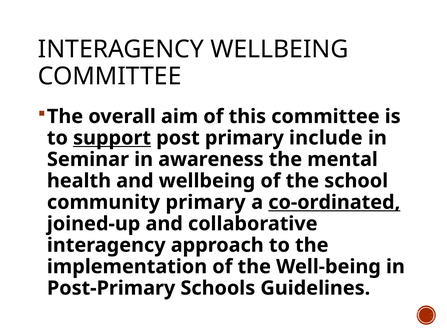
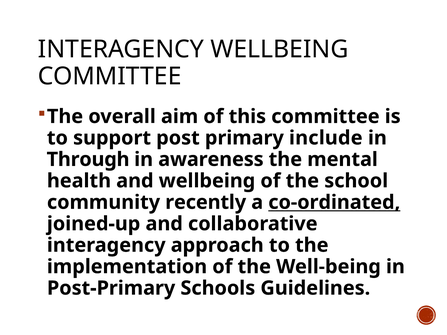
support underline: present -> none
Seminar: Seminar -> Through
community primary: primary -> recently
